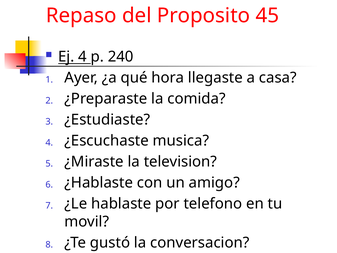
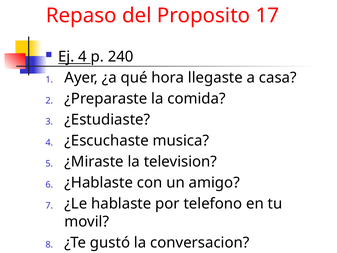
45: 45 -> 17
